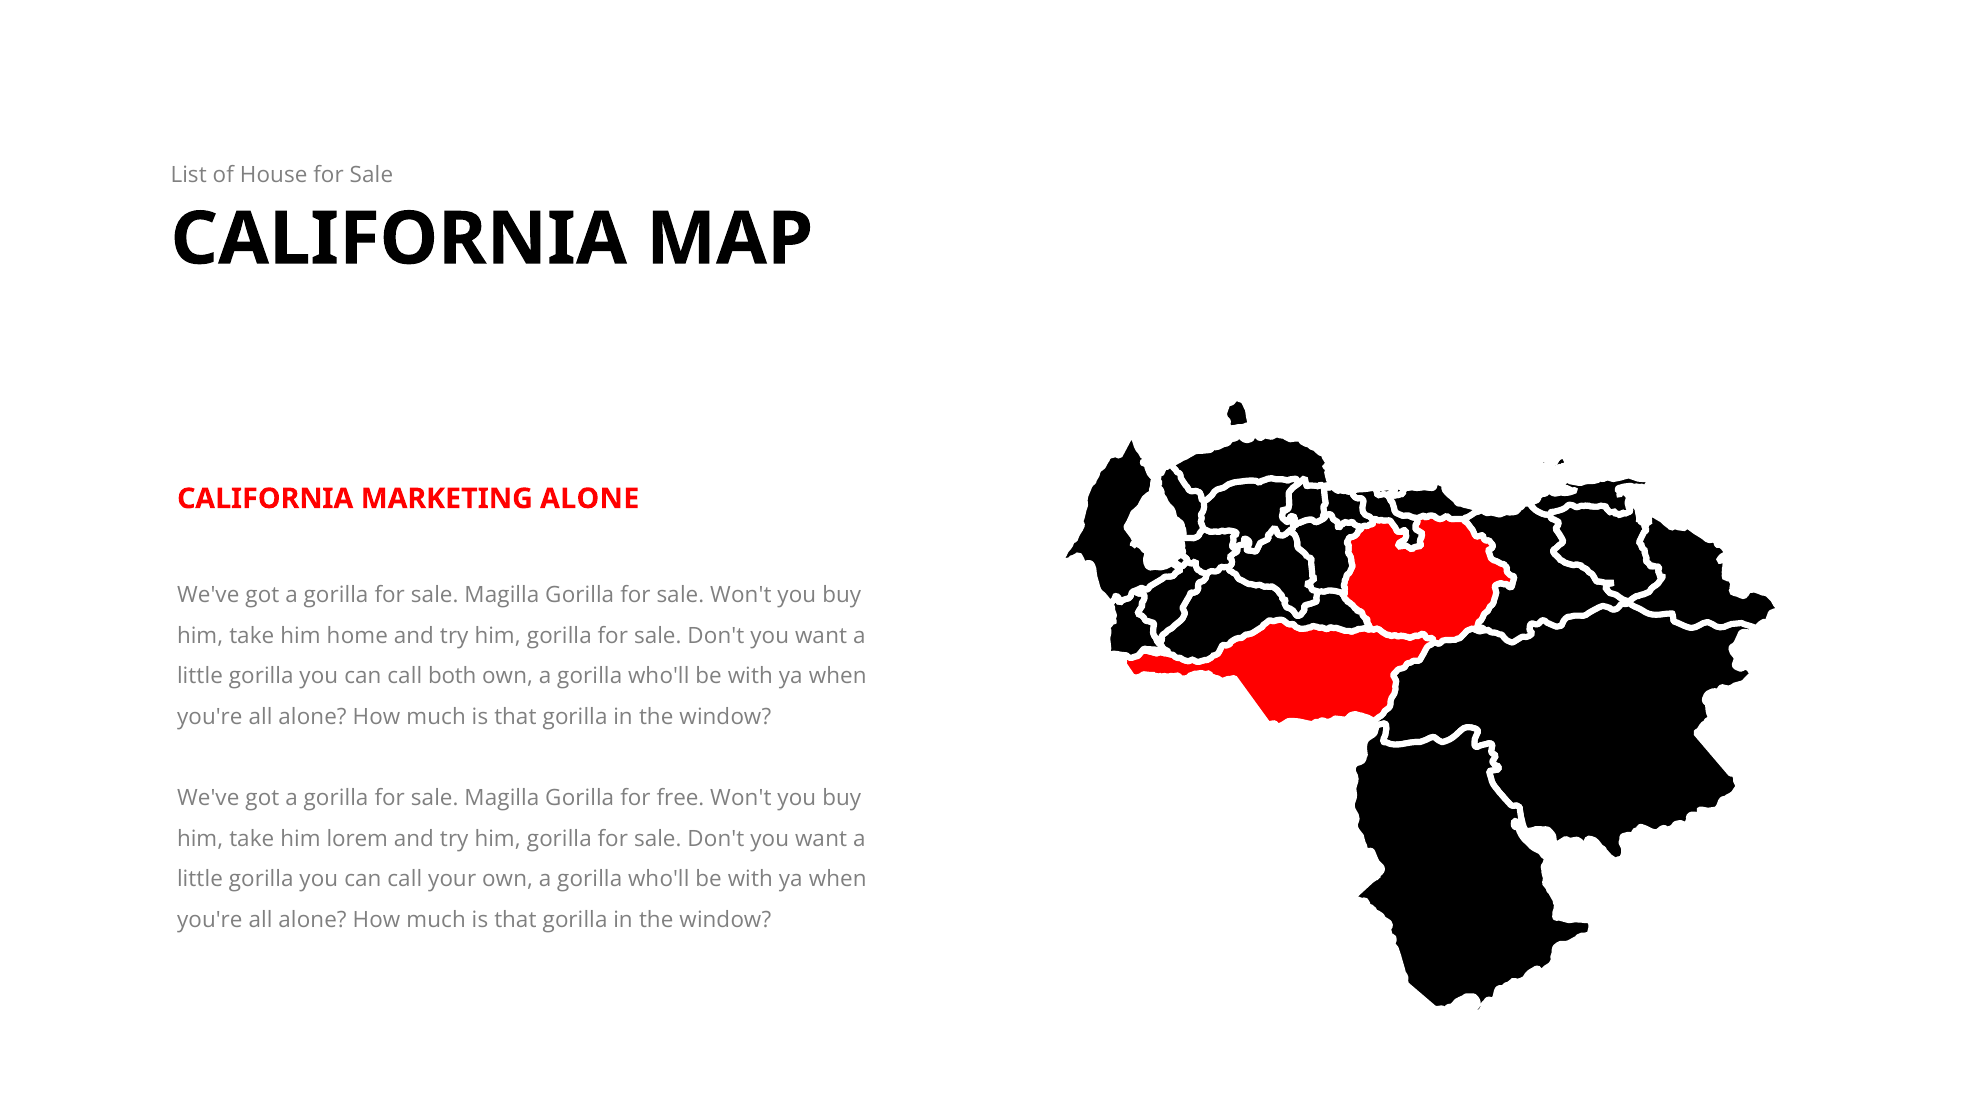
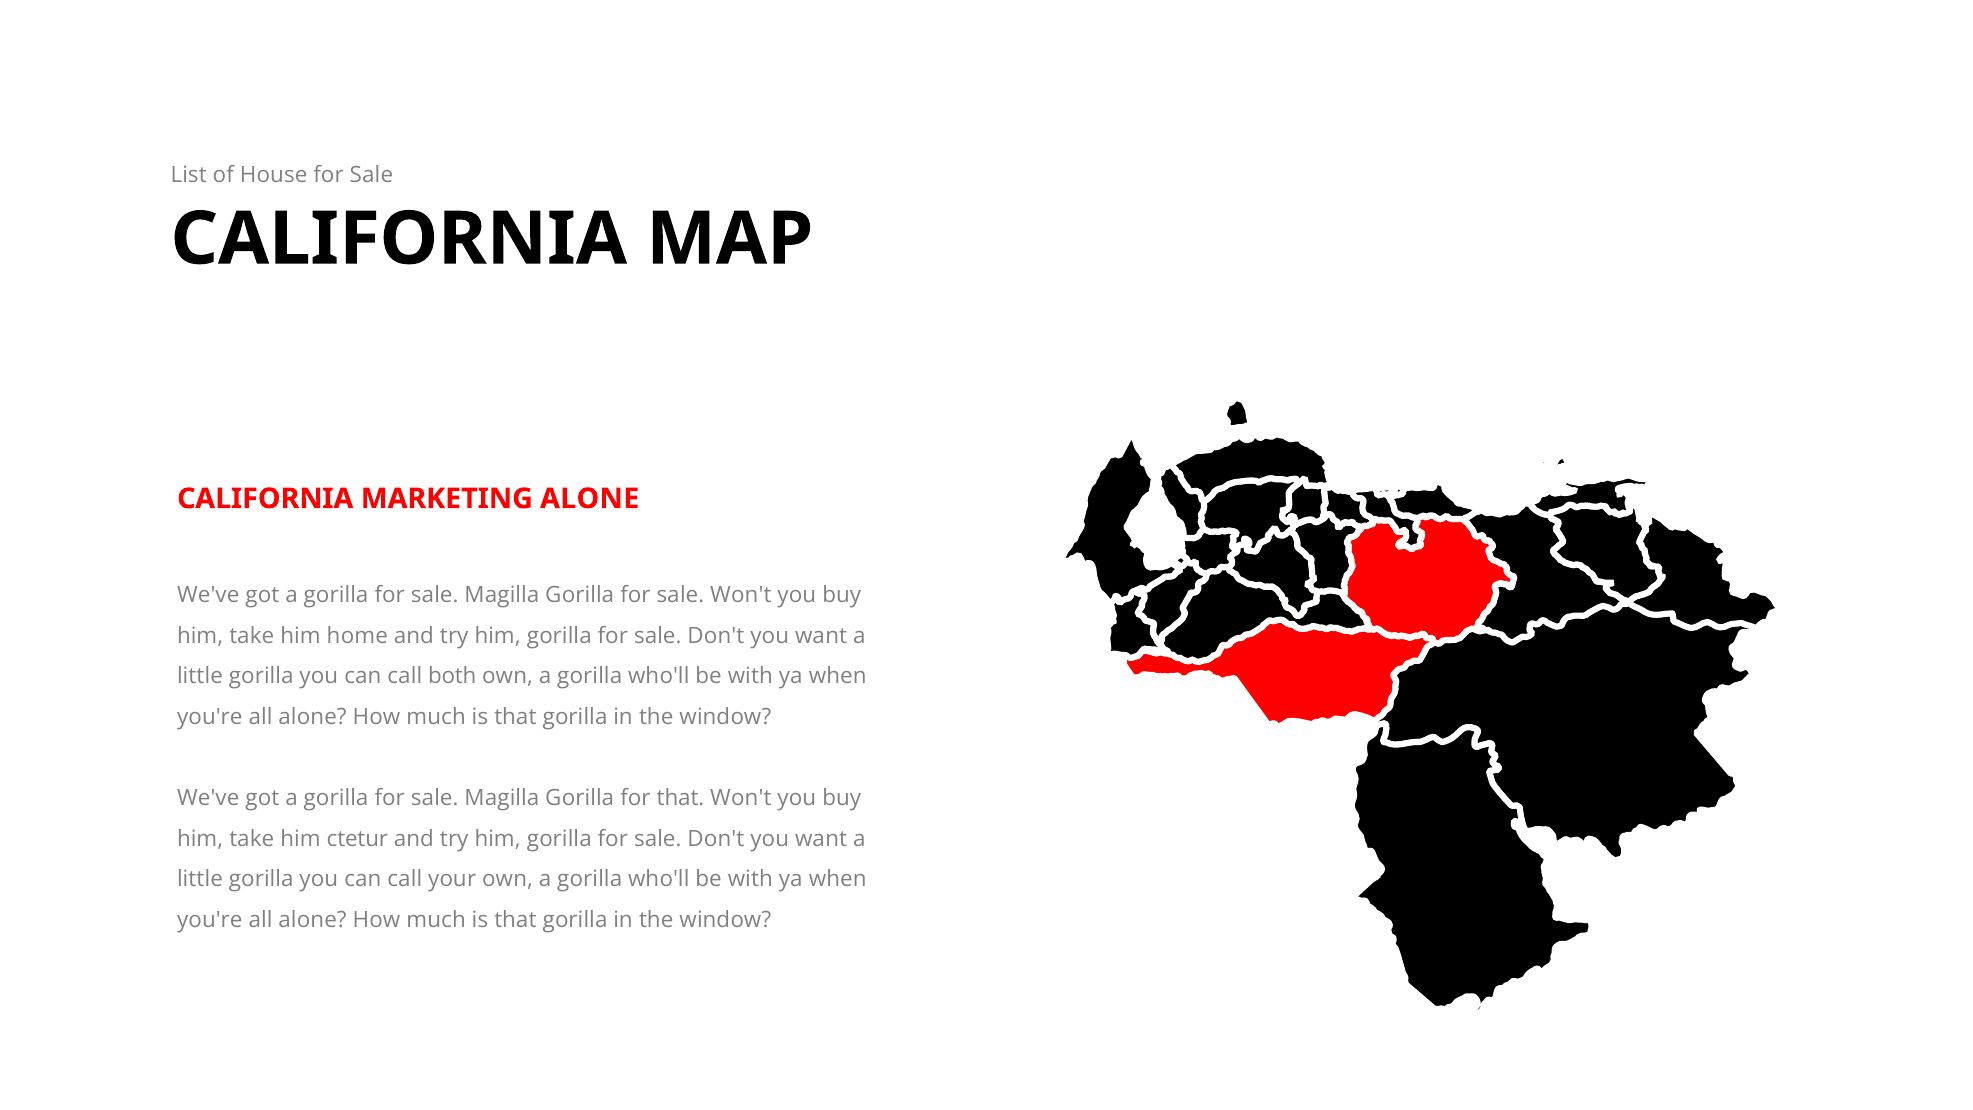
for free: free -> that
lorem: lorem -> ctetur
